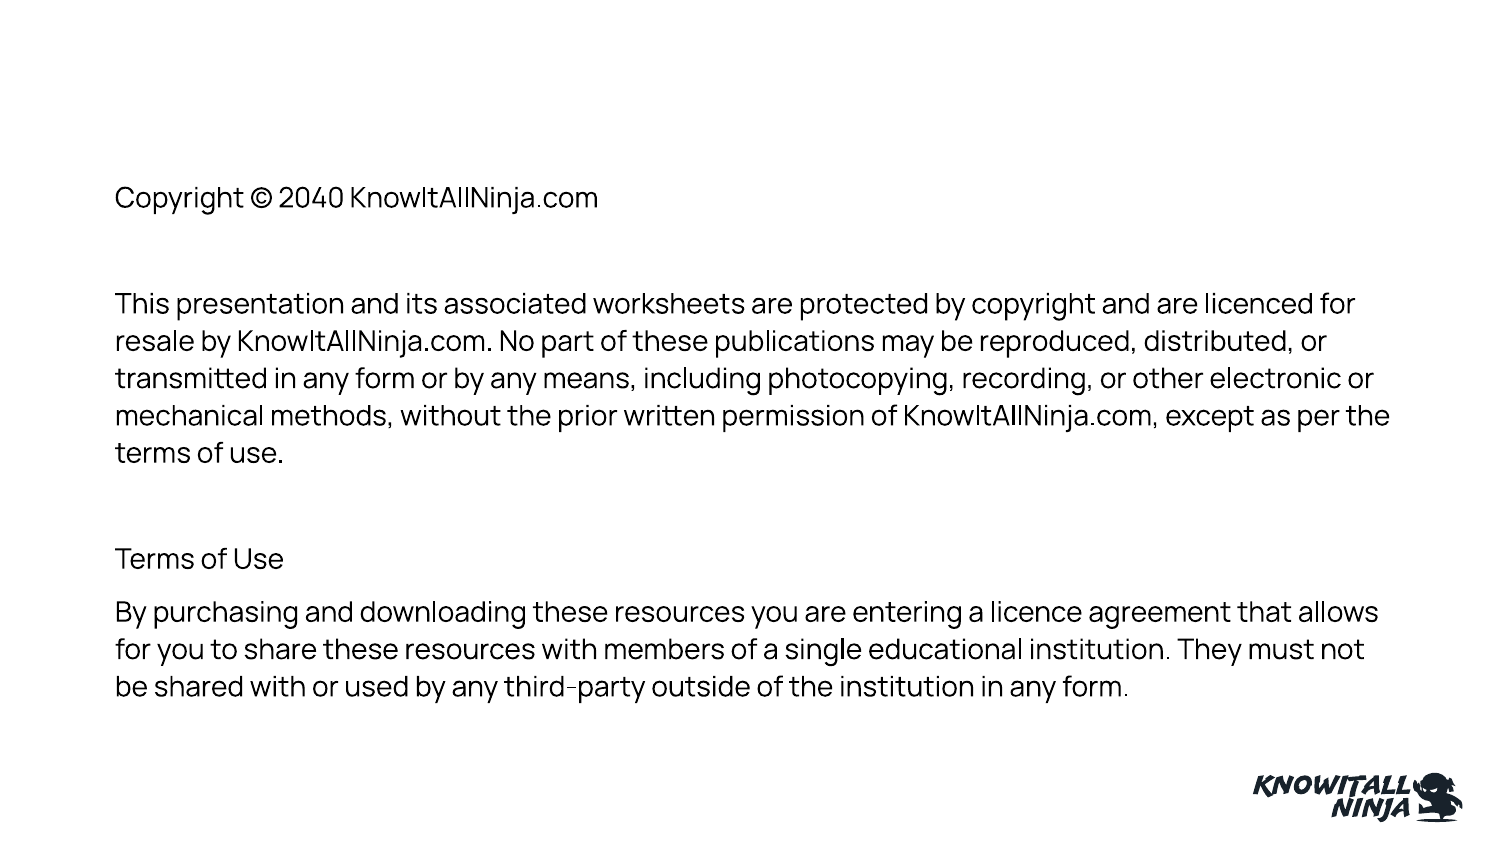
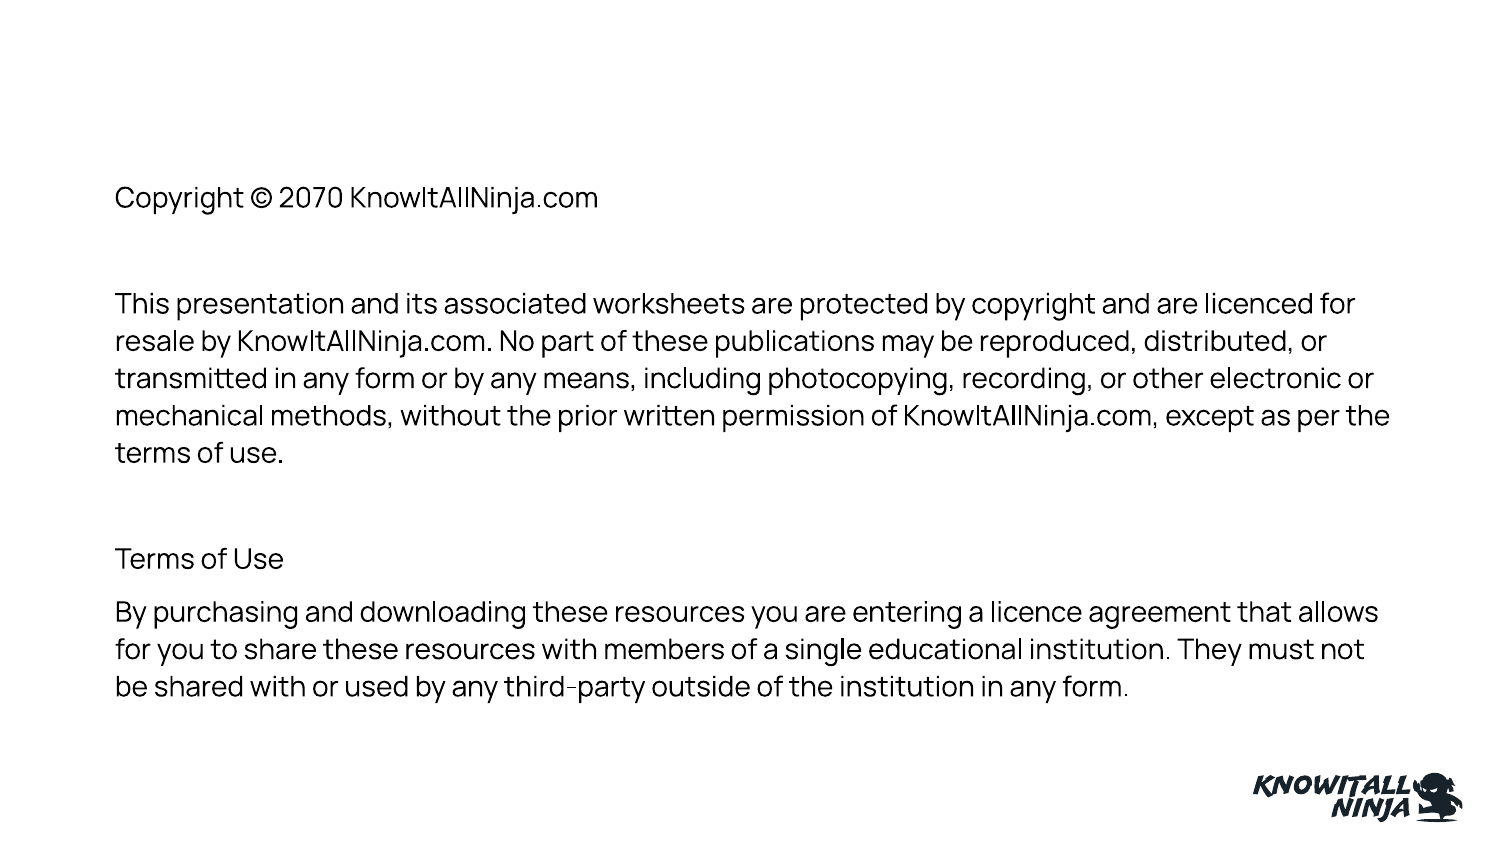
2040: 2040 -> 2070
